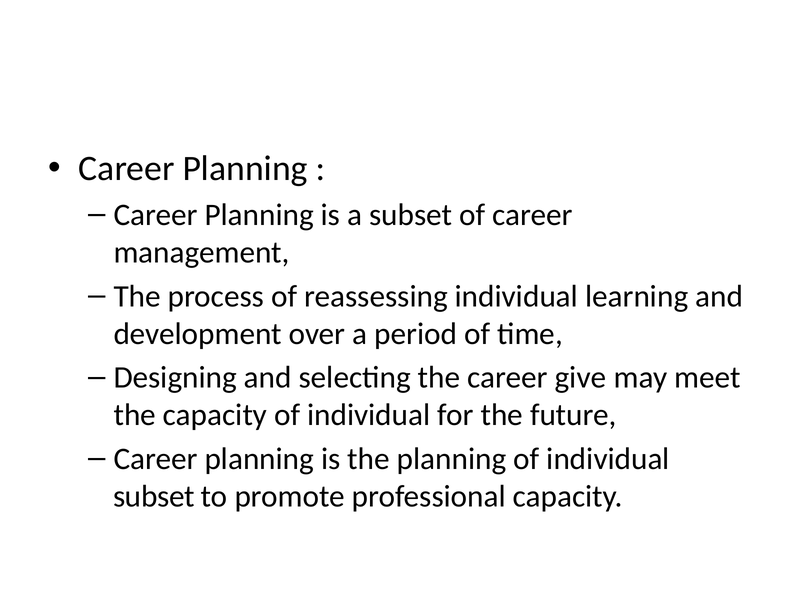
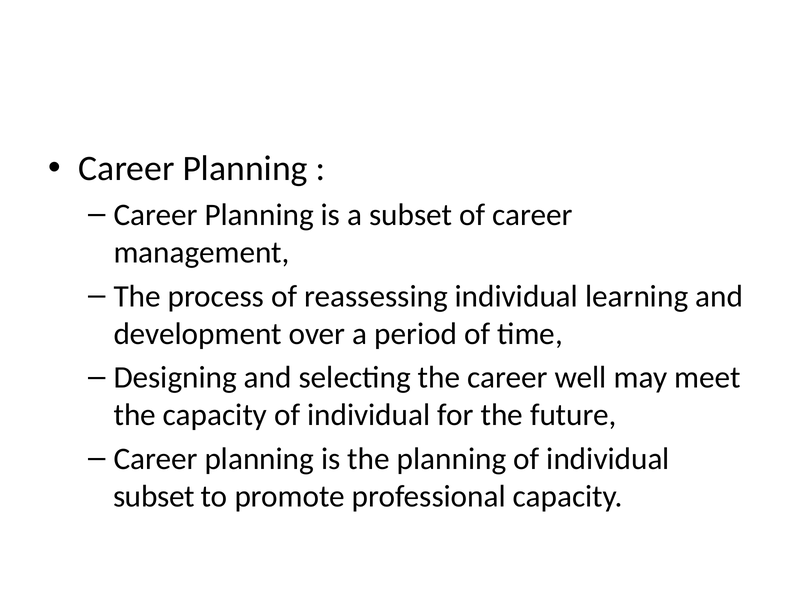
give: give -> well
